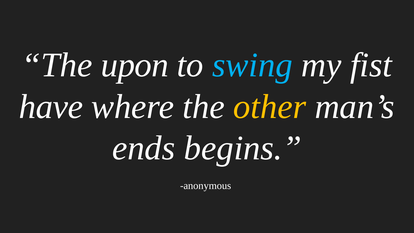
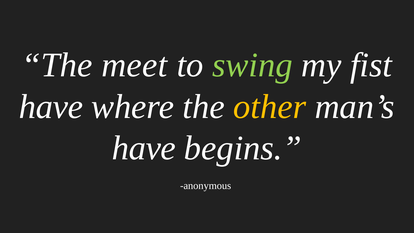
upon: upon -> meet
swing colour: light blue -> light green
ends at (144, 148): ends -> have
